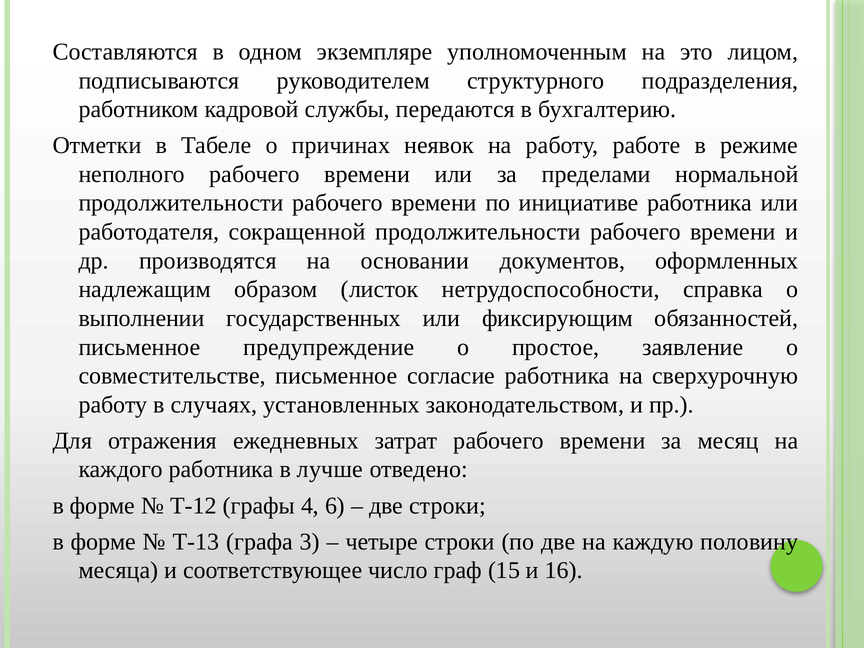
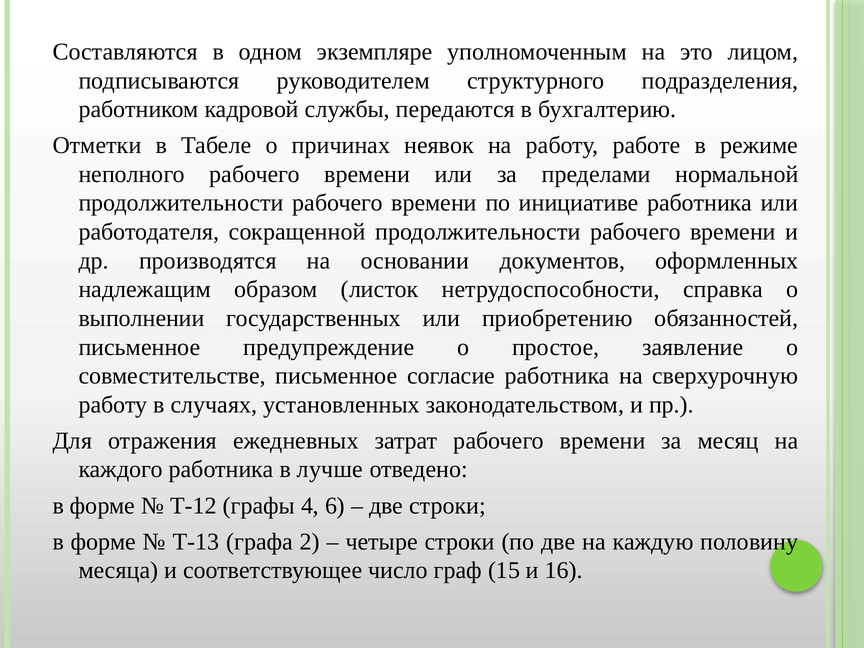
фиксирующим: фиксирующим -> приобретению
3: 3 -> 2
